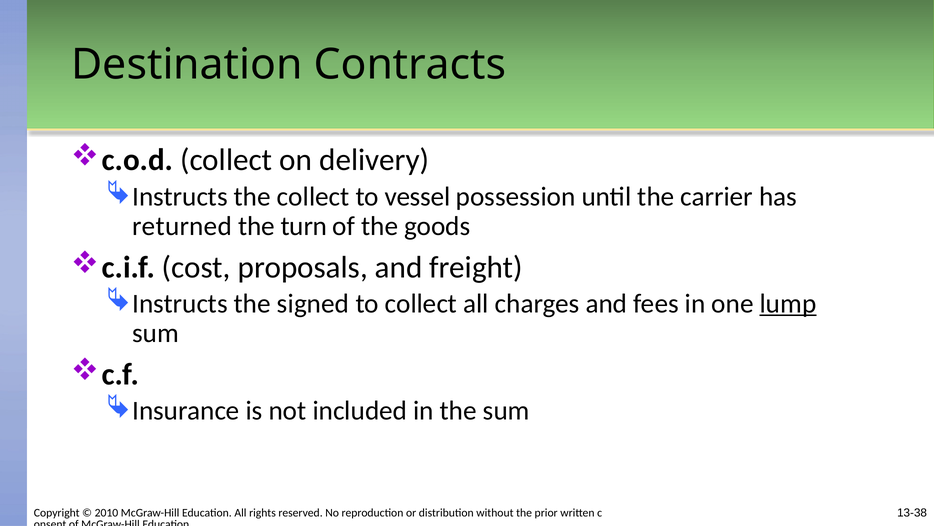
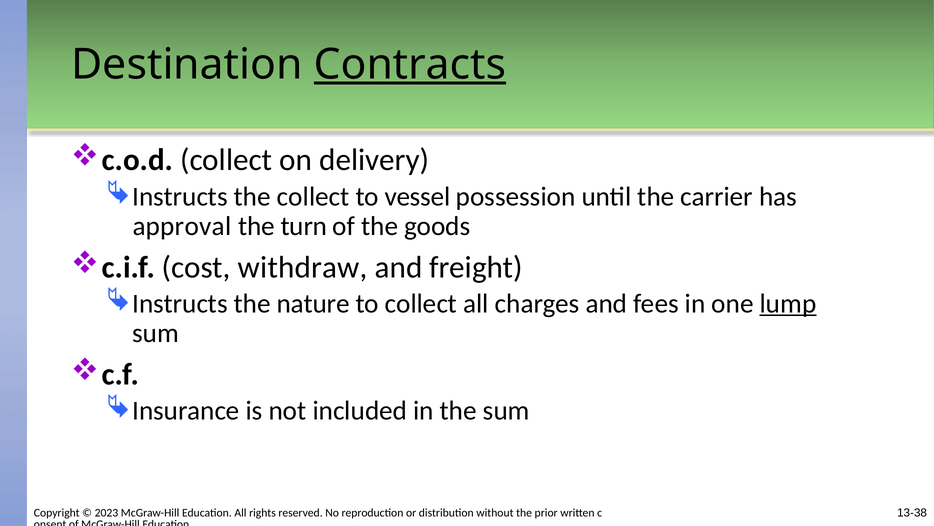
Contracts underline: none -> present
returned: returned -> approval
proposals: proposals -> withdraw
signed: signed -> nature
2010: 2010 -> 2023
